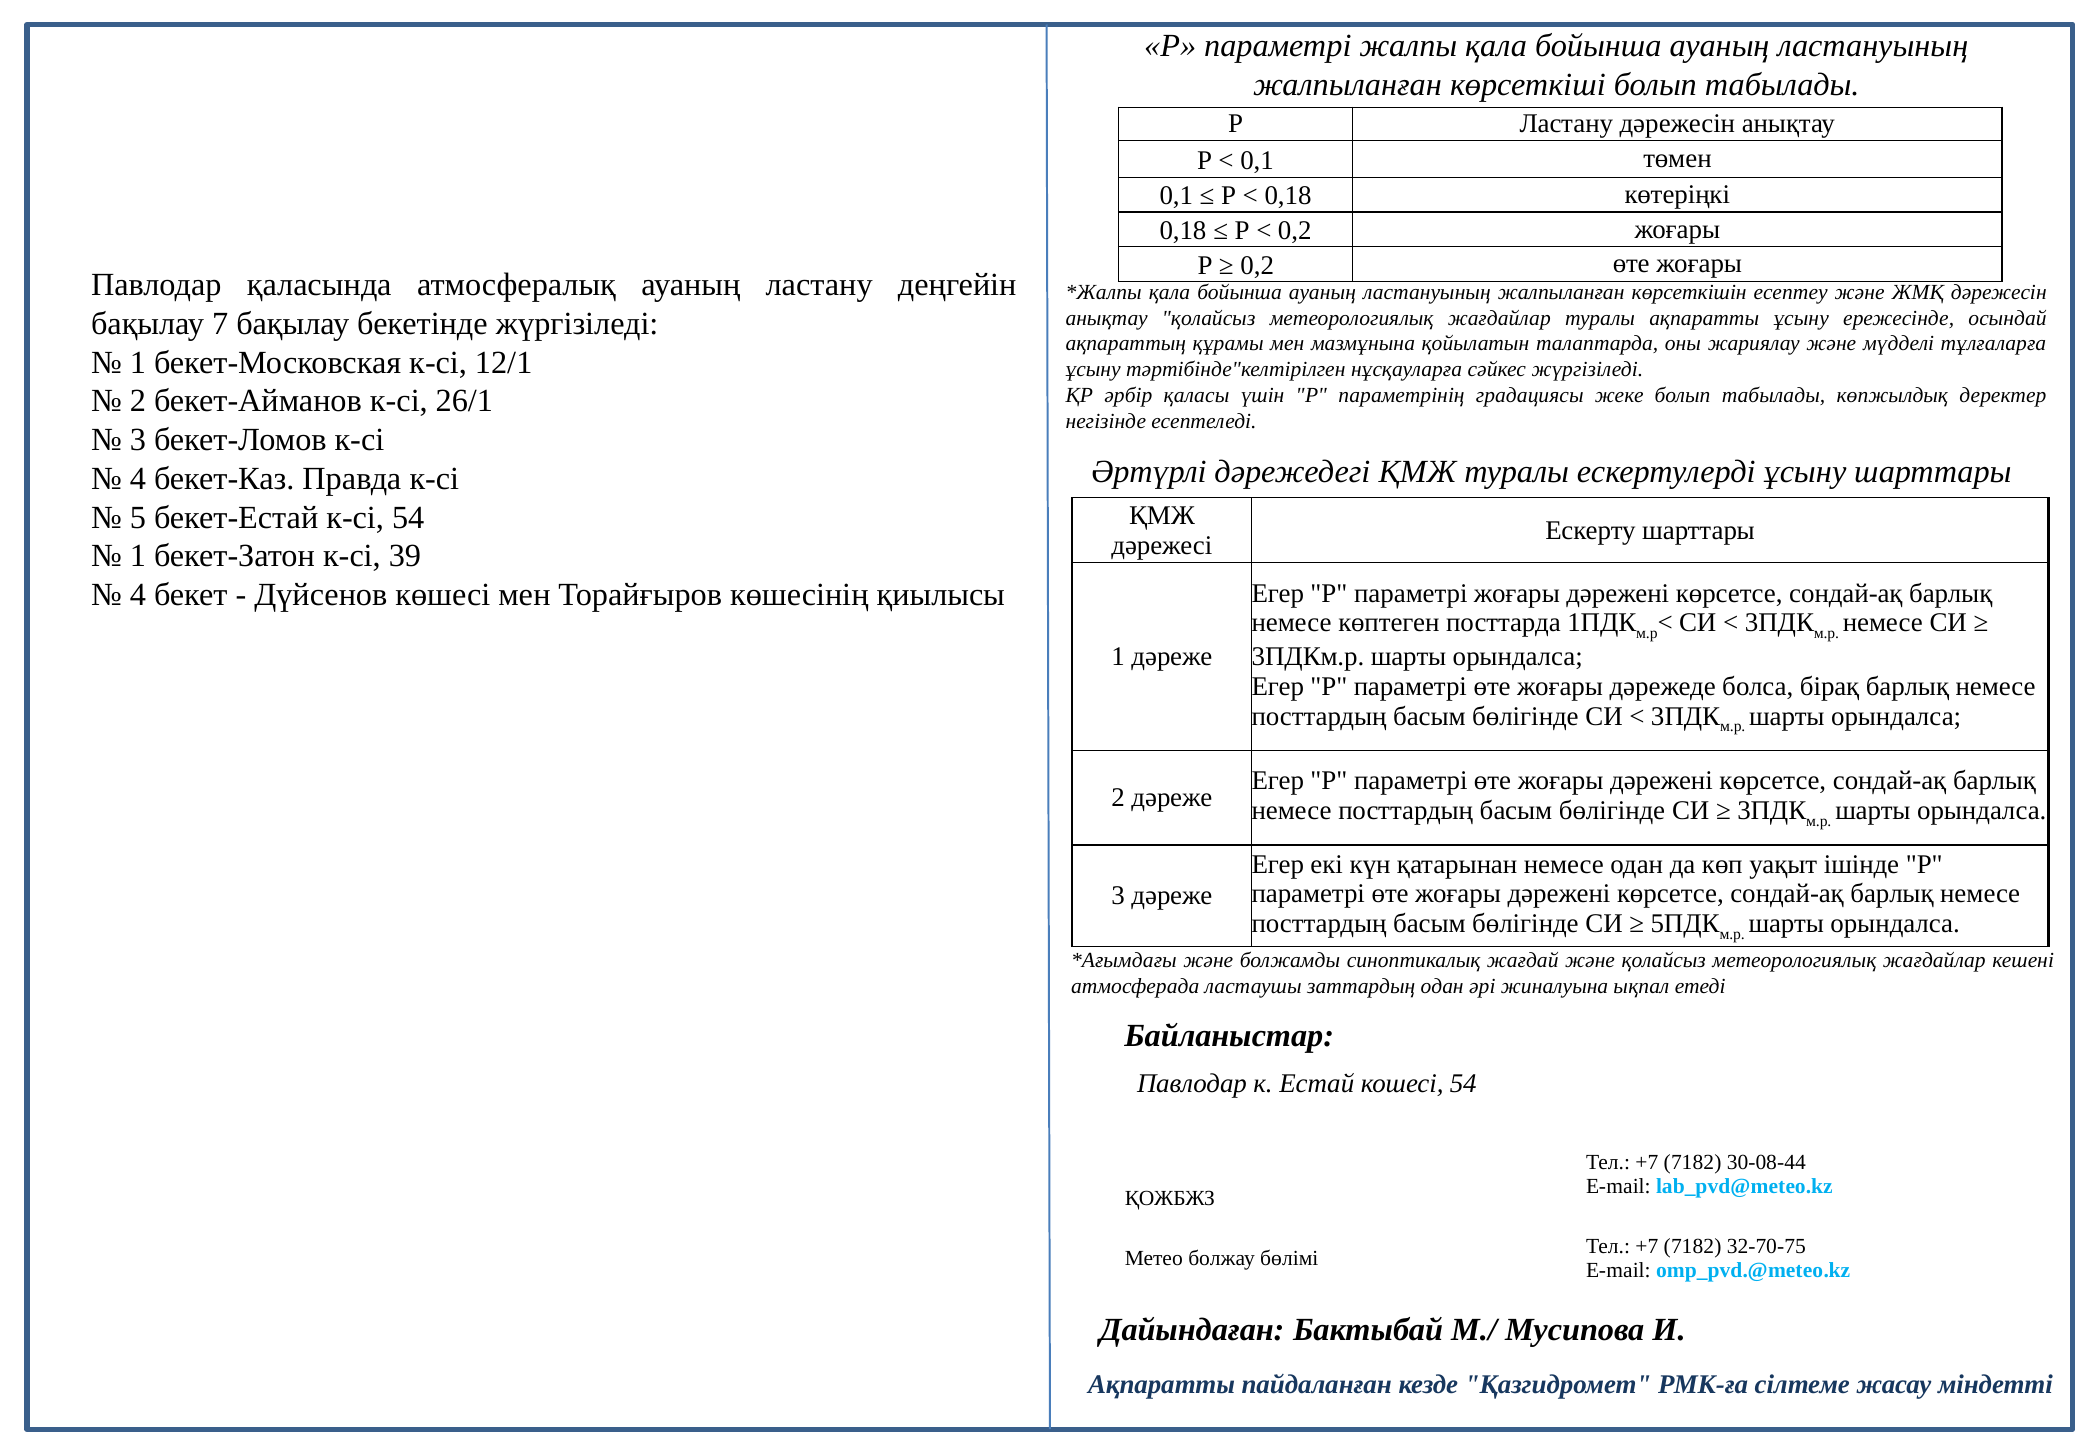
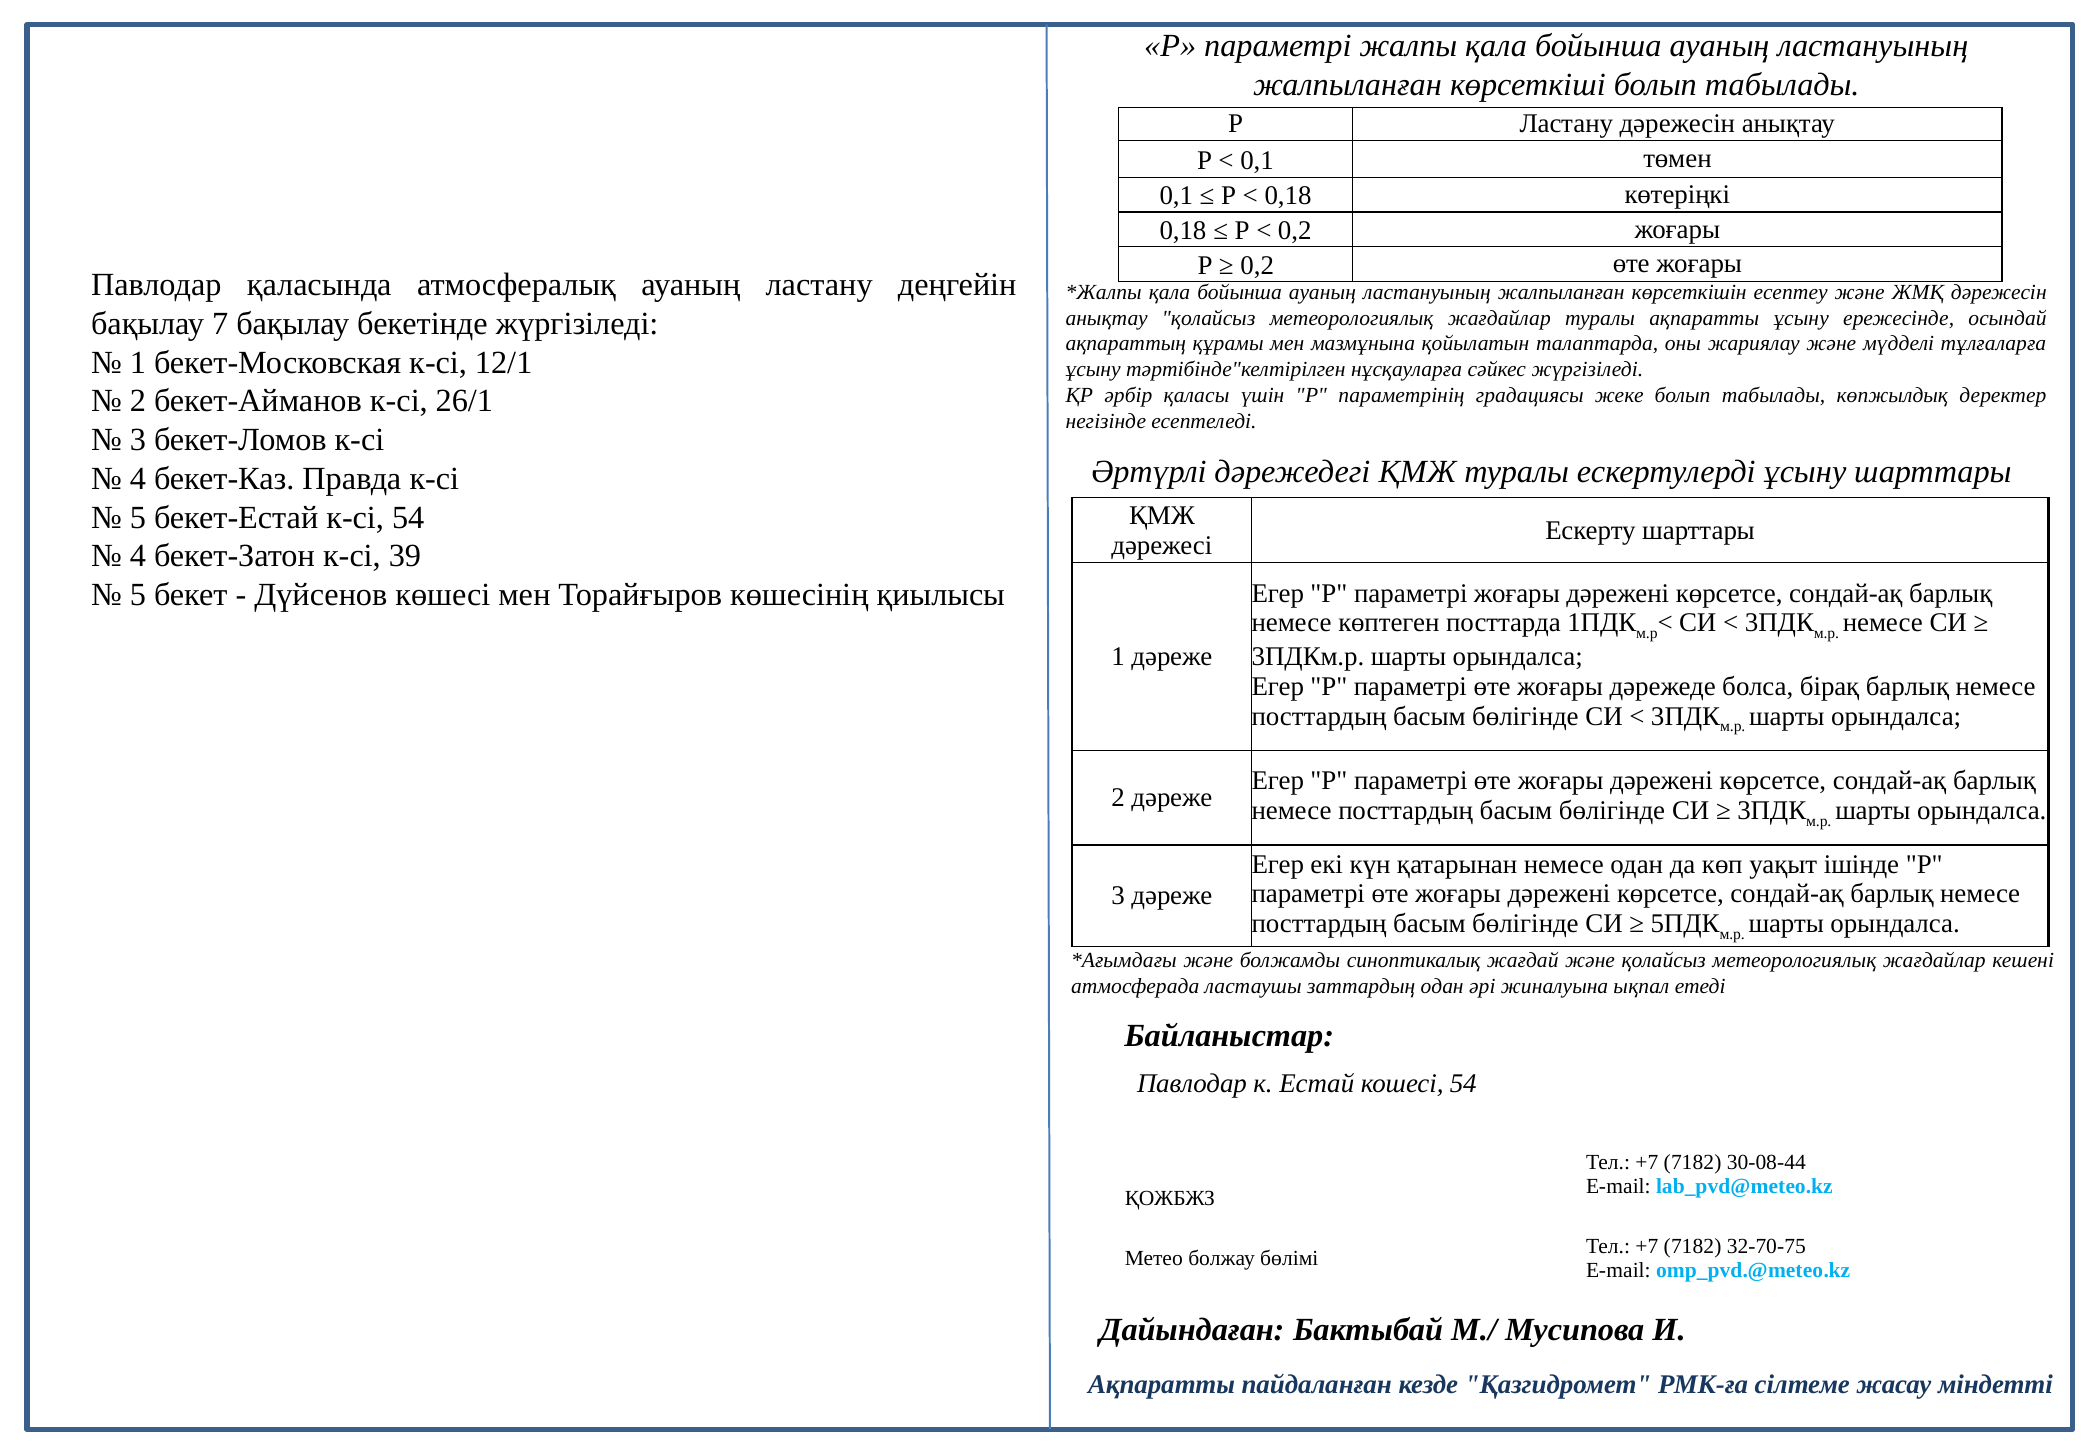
1 at (138, 556): 1 -> 4
4 at (138, 595): 4 -> 5
